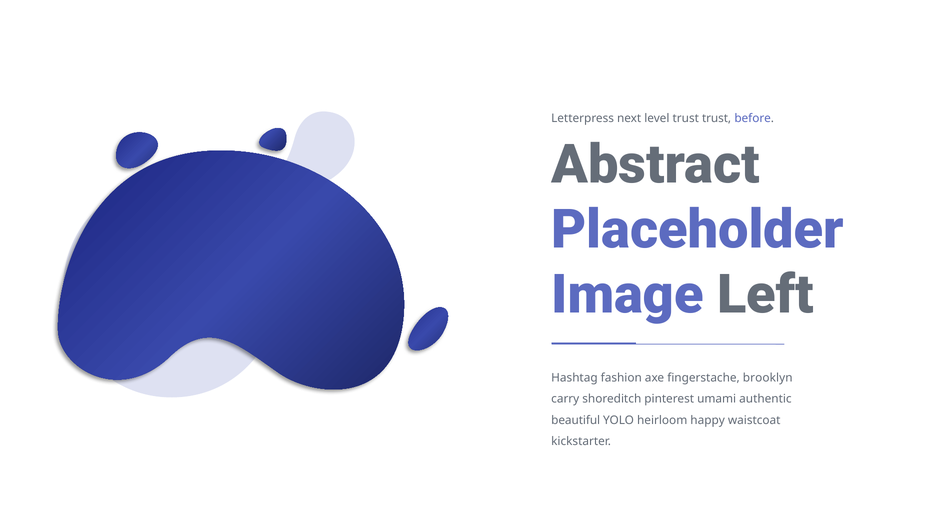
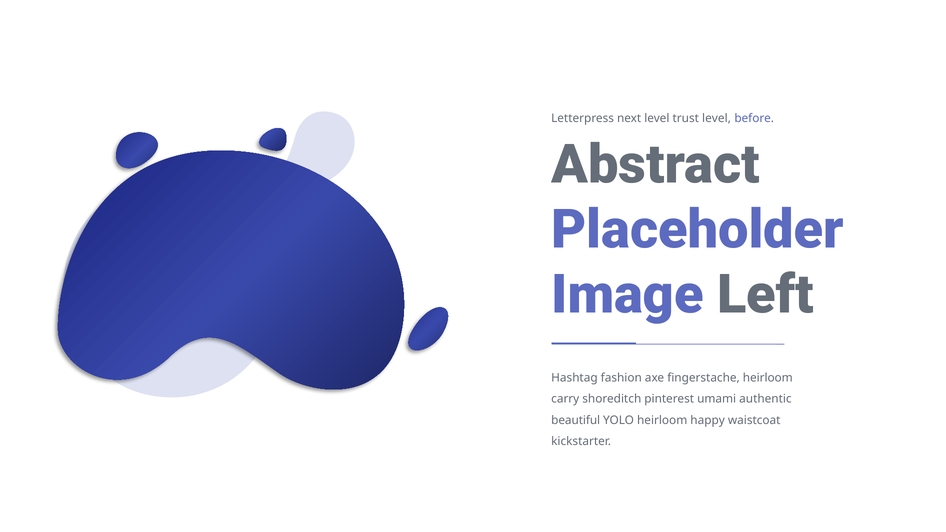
trust trust: trust -> level
fingerstache brooklyn: brooklyn -> heirloom
